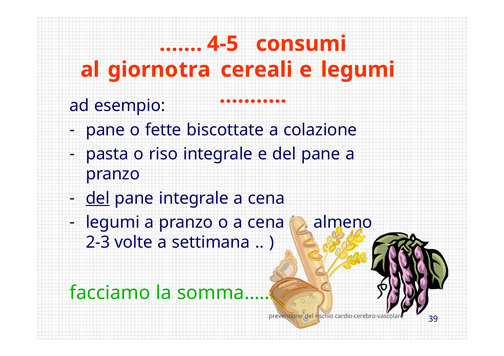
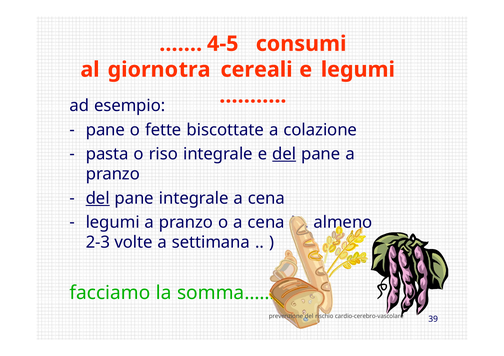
del at (284, 154) underline: none -> present
